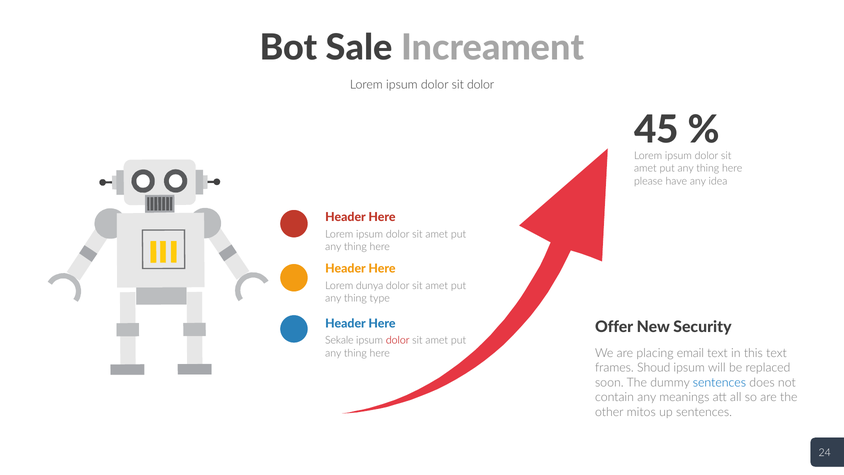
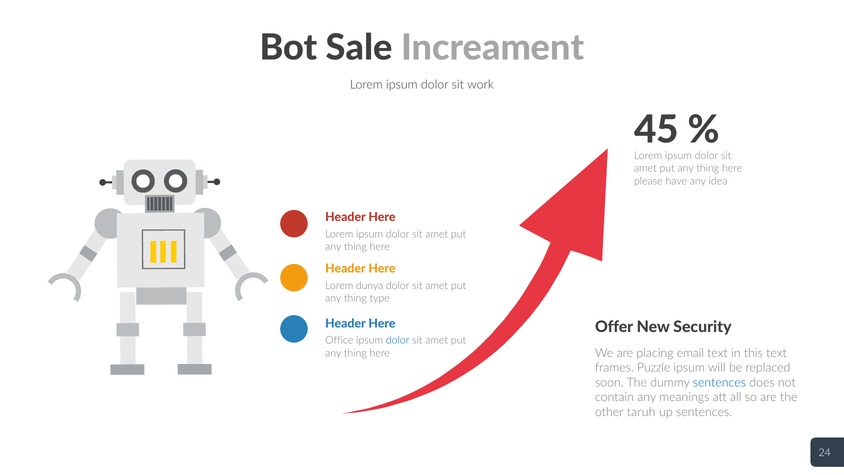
sit dolor: dolor -> work
Sekale: Sekale -> Office
dolor at (398, 340) colour: red -> blue
Shoud: Shoud -> Puzzle
mitos: mitos -> taruh
